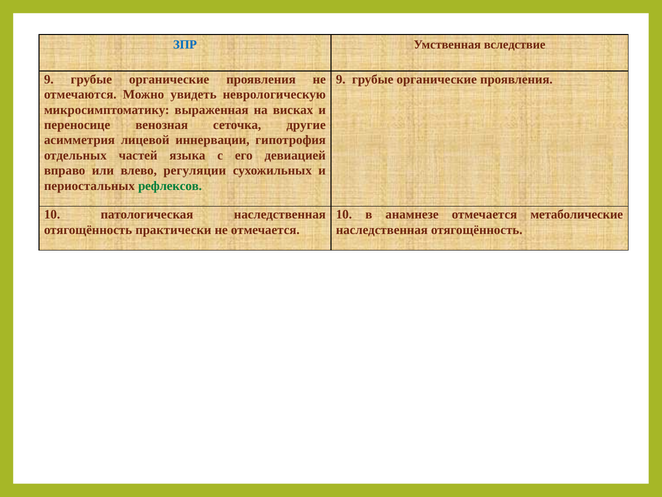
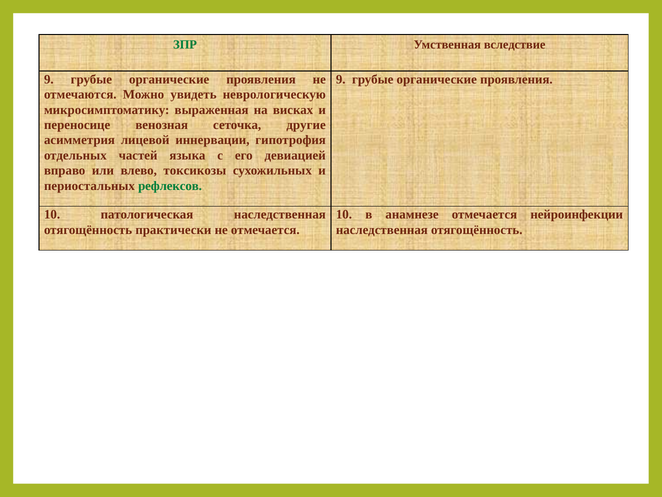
ЗПР colour: blue -> green
регуляции: регуляции -> токсикозы
метаболические: метаболические -> нейроинфекции
